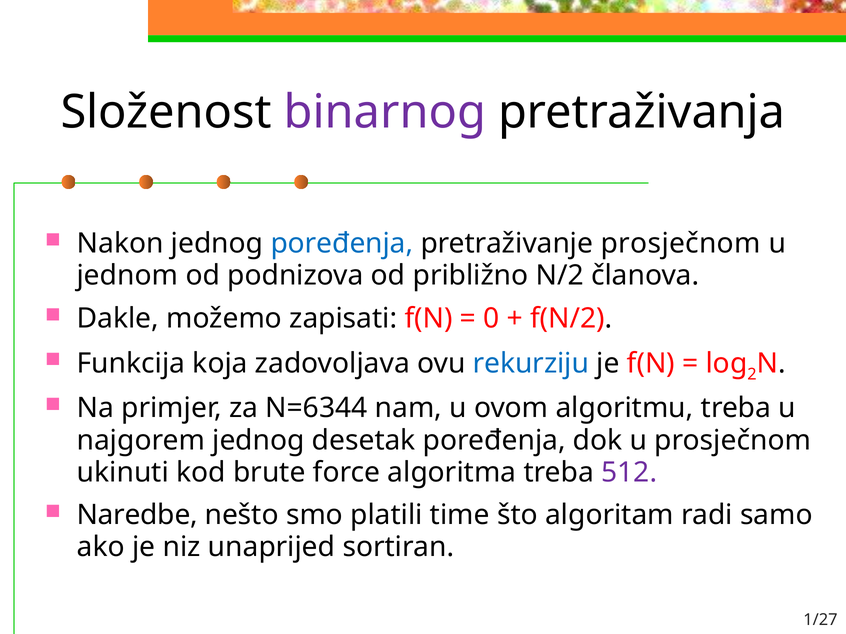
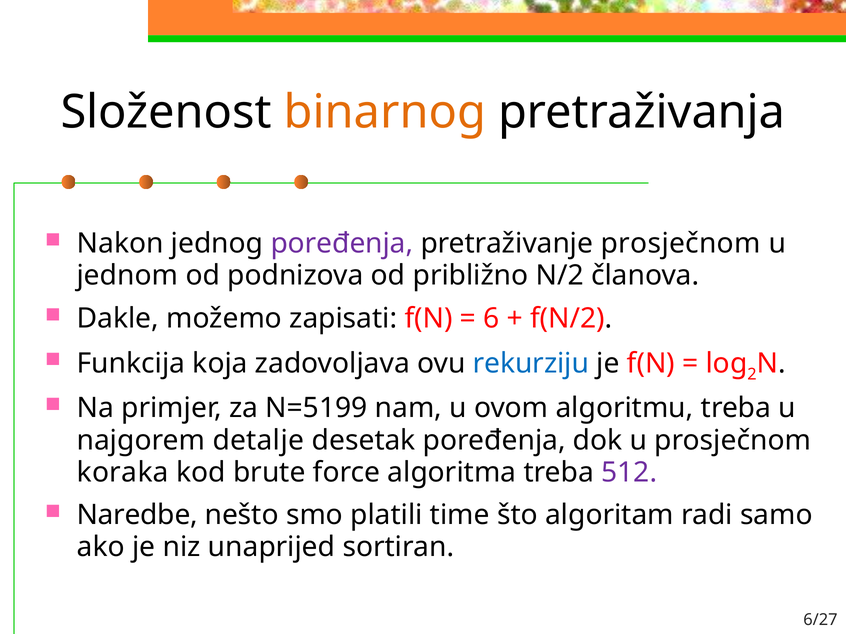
binarnog colour: purple -> orange
poređenja at (342, 244) colour: blue -> purple
0: 0 -> 6
N=6344: N=6344 -> N=5199
najgorem jednog: jednog -> detalje
ukinuti: ukinuti -> koraka
1/27: 1/27 -> 6/27
